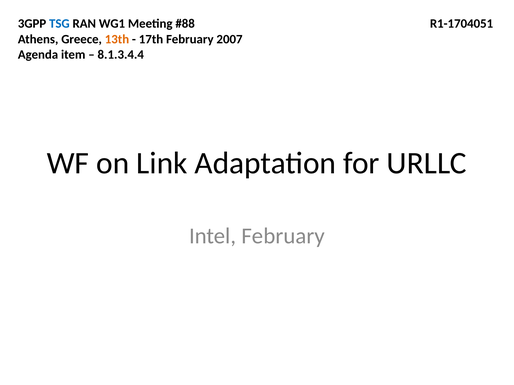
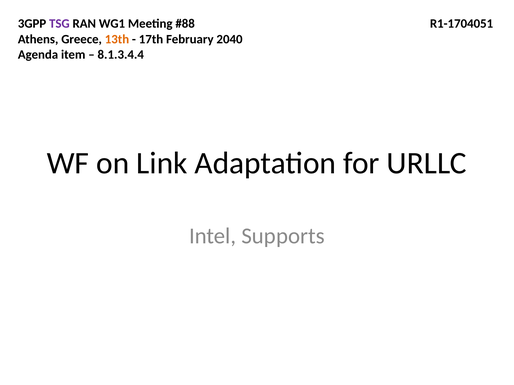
TSG colour: blue -> purple
2007: 2007 -> 2040
Intel February: February -> Supports
